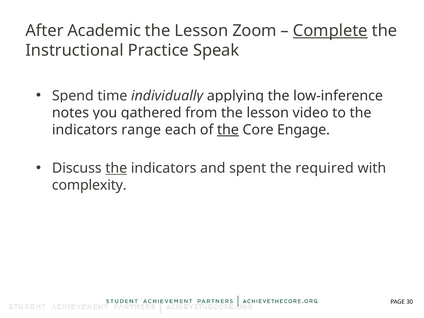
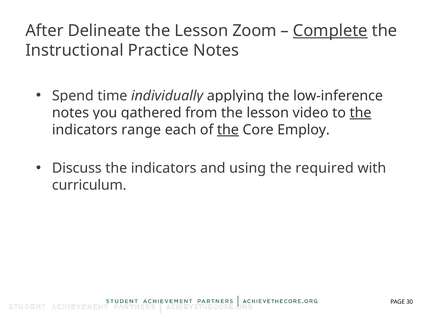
Academic: Academic -> Delineate
Practice Speak: Speak -> Notes
the at (361, 113) underline: none -> present
Engage: Engage -> Employ
the at (116, 168) underline: present -> none
spent: spent -> using
complexity: complexity -> curriculum
